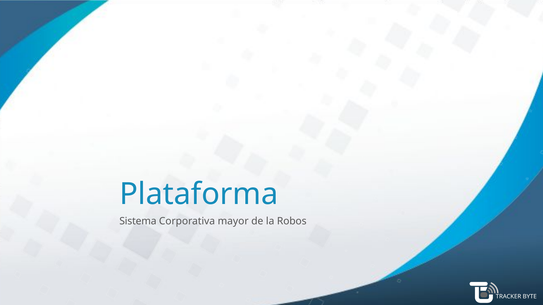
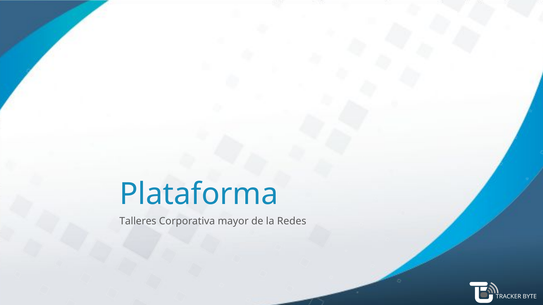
Sistema: Sistema -> Talleres
Robos: Robos -> Redes
